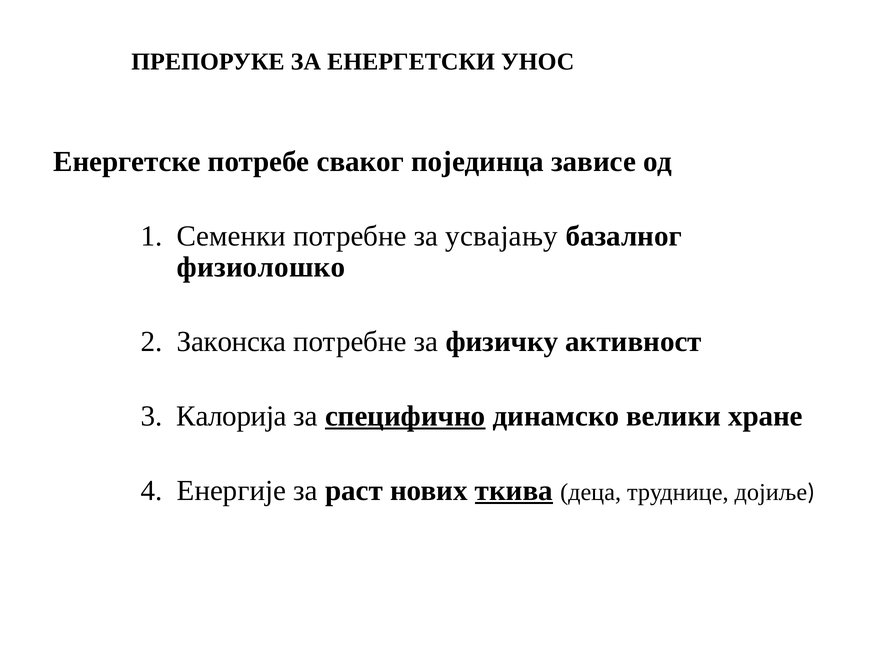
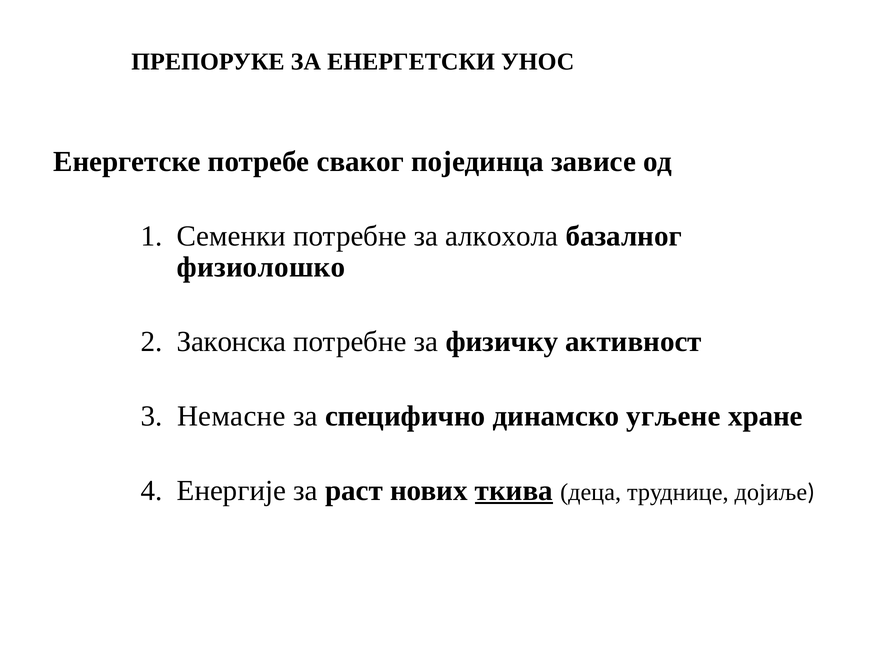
усвајању: усвајању -> алкохола
Калорија: Калорија -> Немасне
специфично underline: present -> none
велики: велики -> угљене
